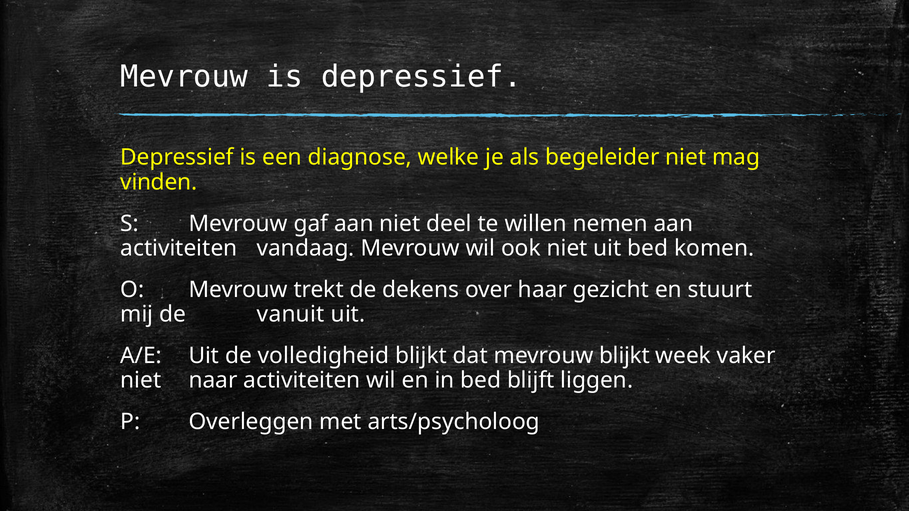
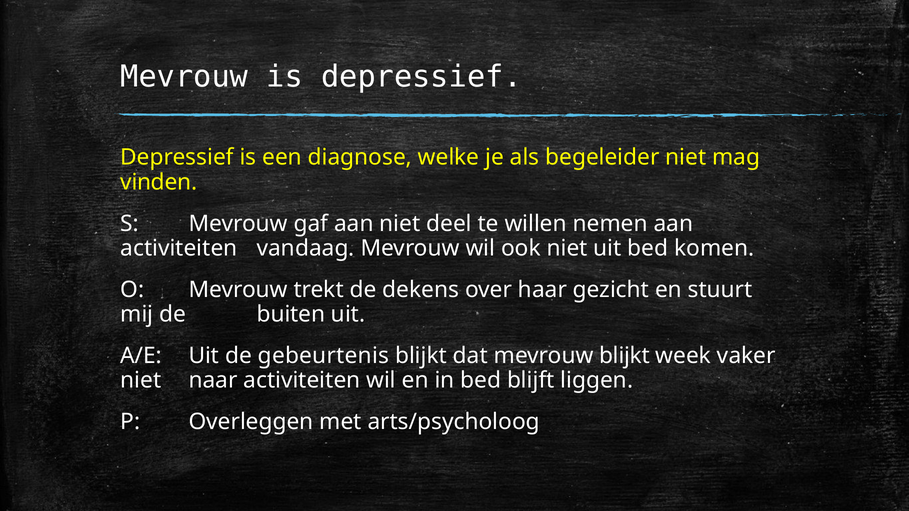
vanuit: vanuit -> buiten
volledigheid: volledigheid -> gebeurtenis
